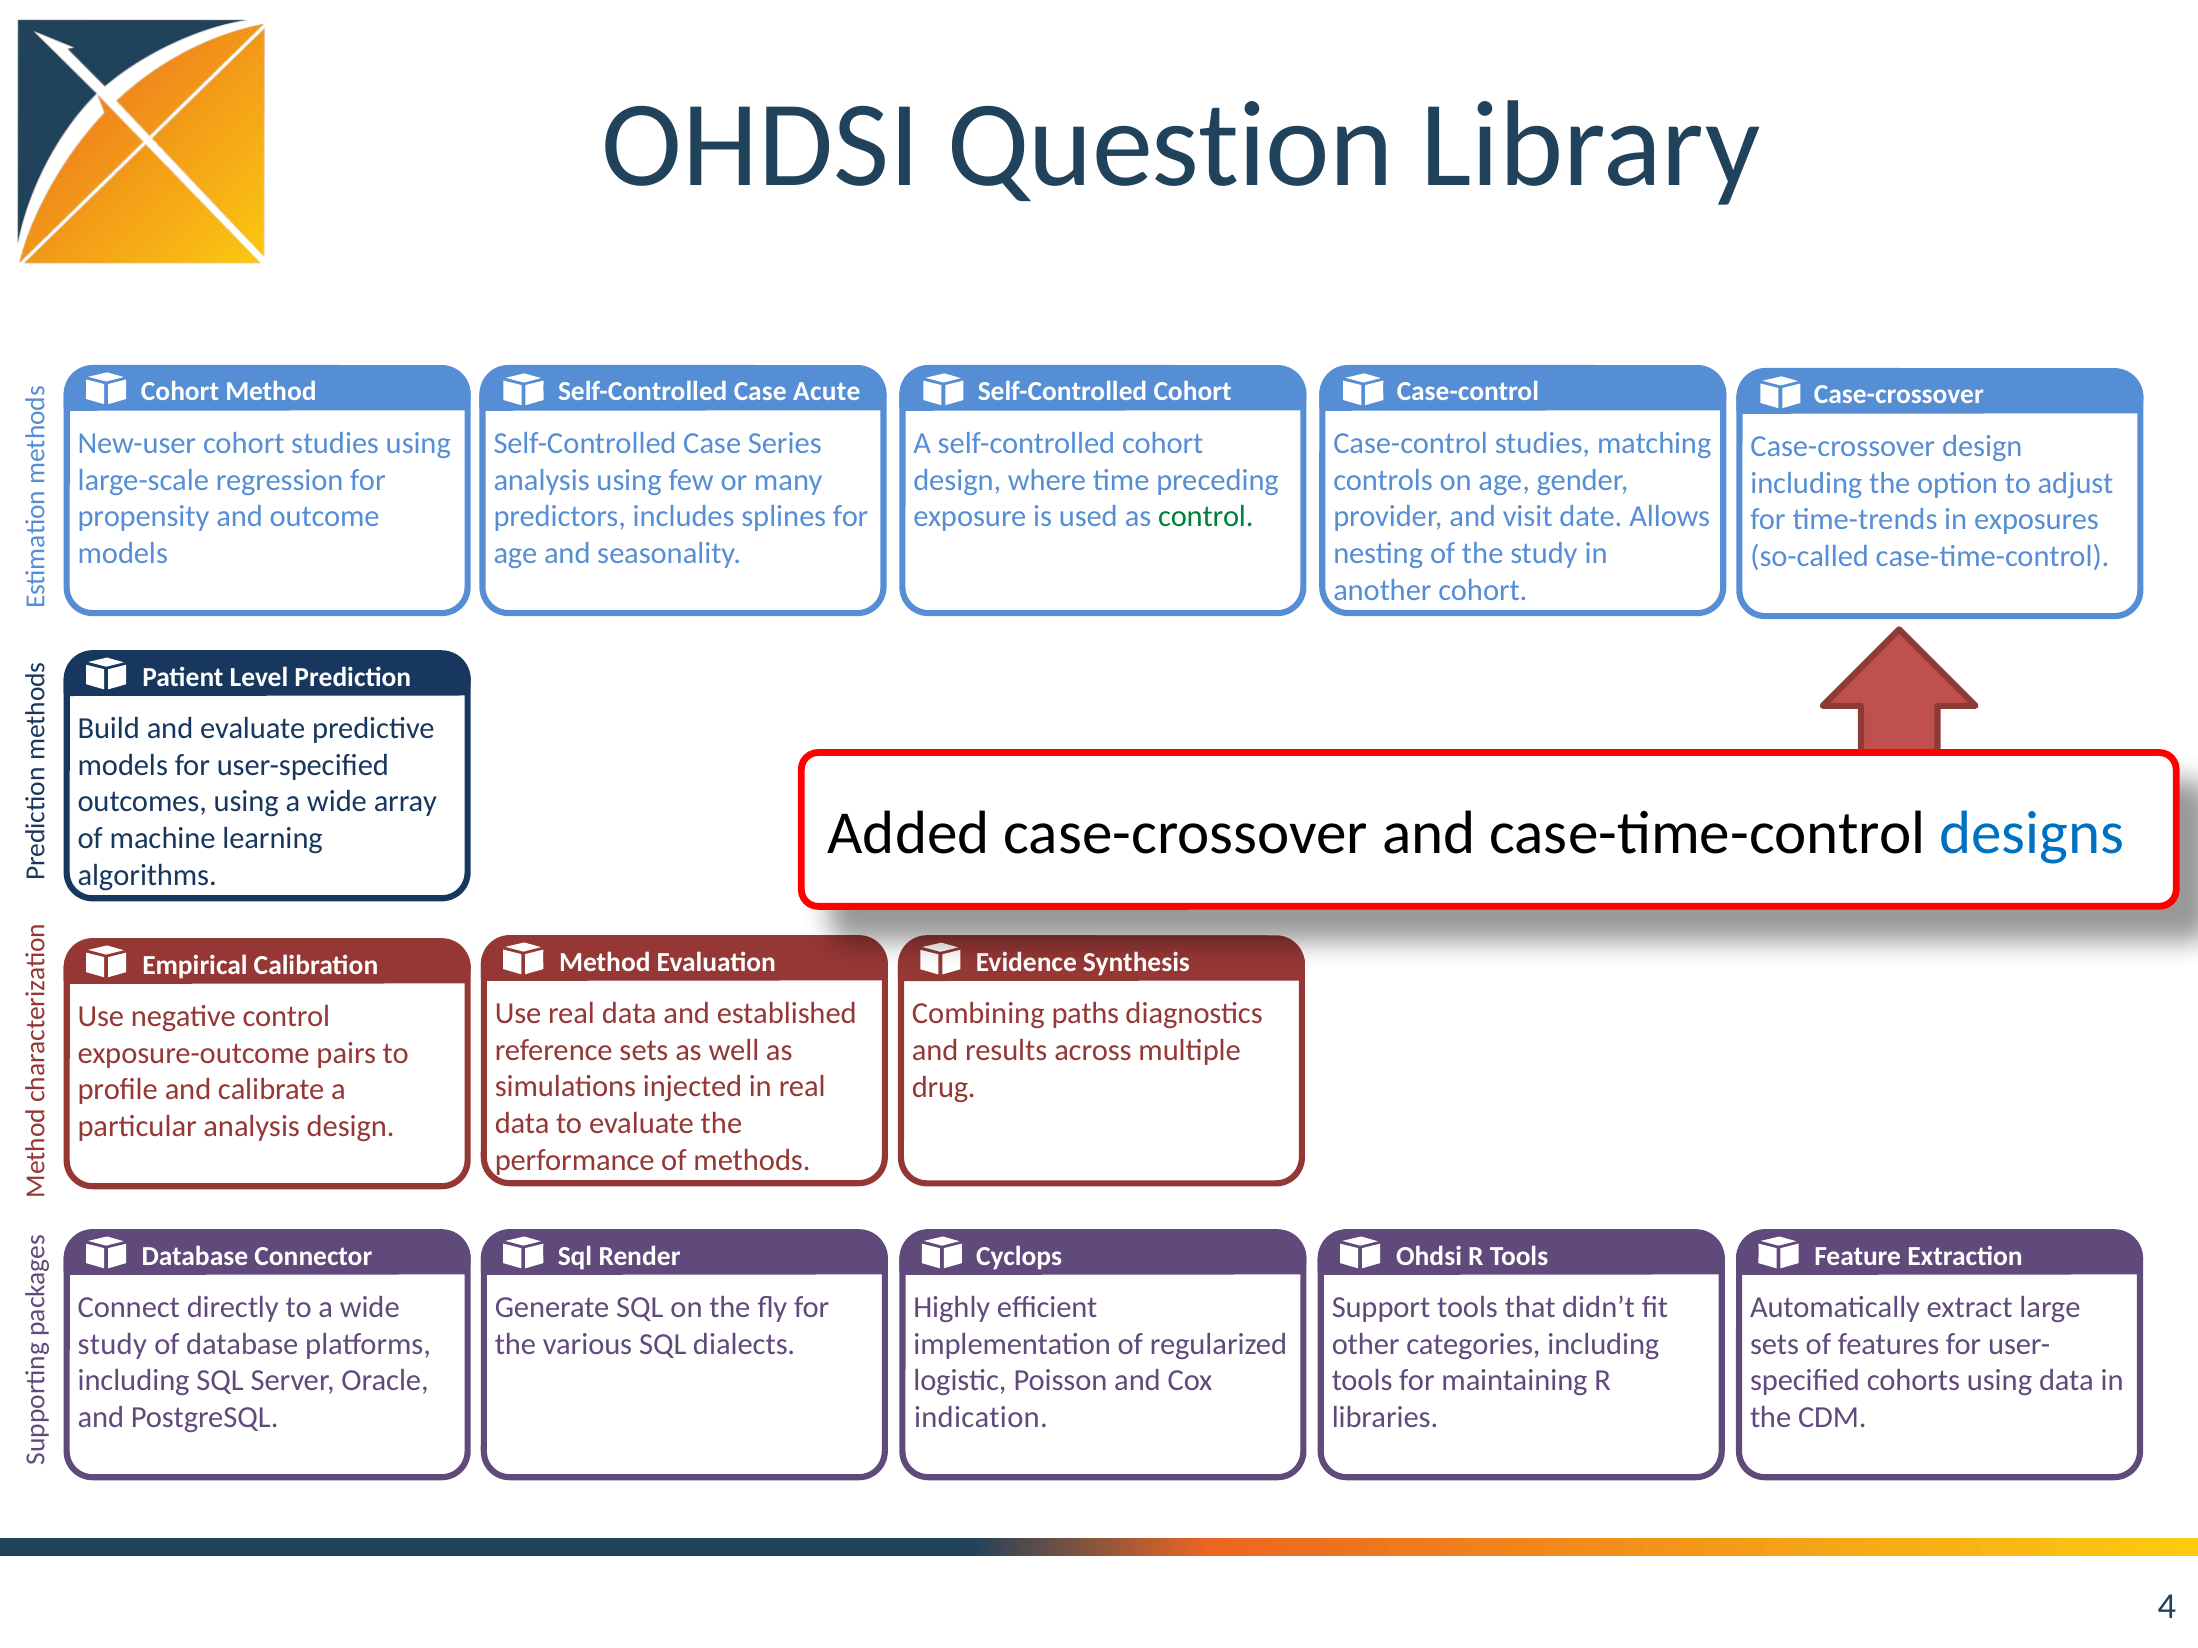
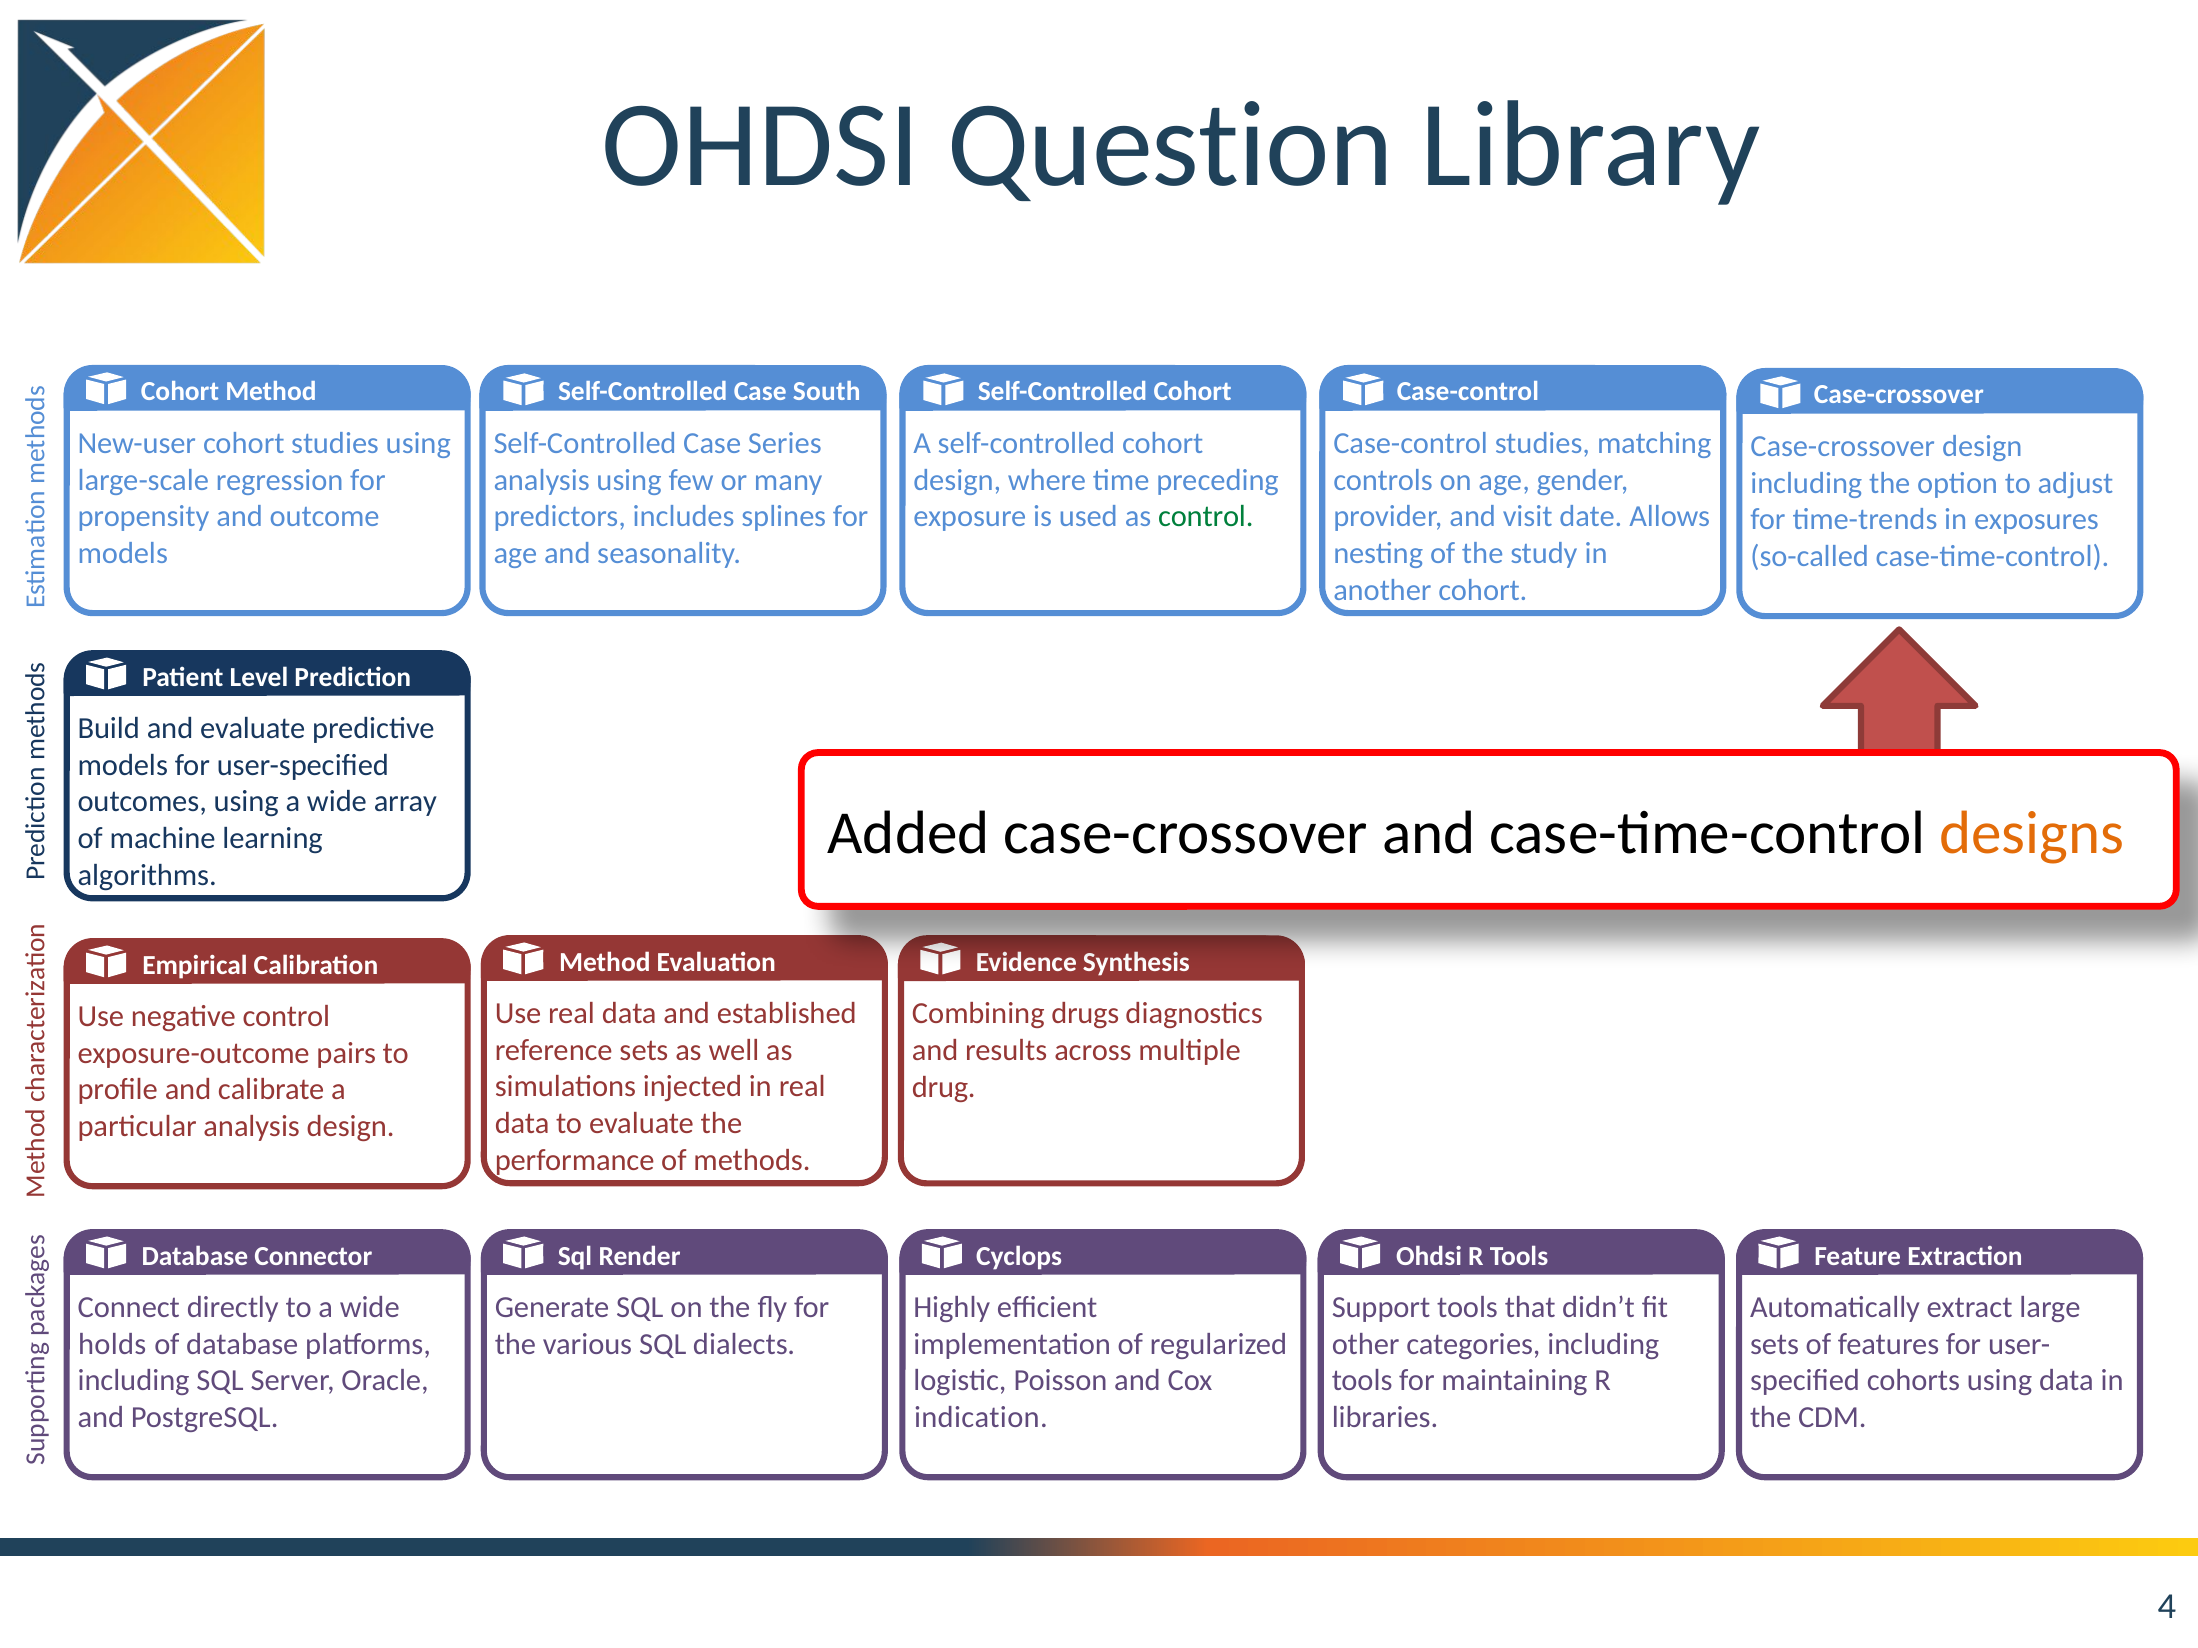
Acute: Acute -> South
designs colour: blue -> orange
paths: paths -> drugs
study at (112, 1345): study -> holds
